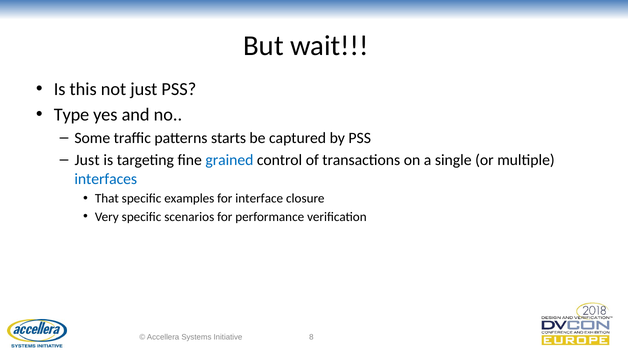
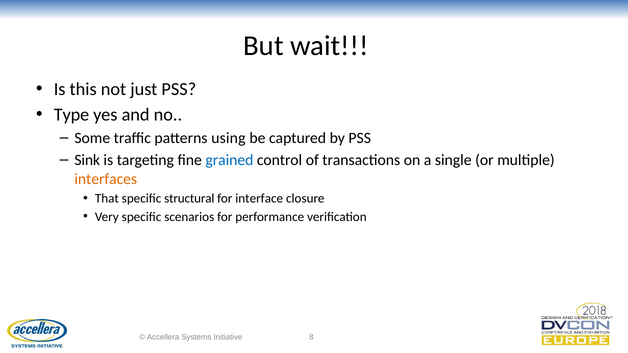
starts: starts -> using
Just at (87, 160): Just -> Sink
interfaces colour: blue -> orange
examples: examples -> structural
